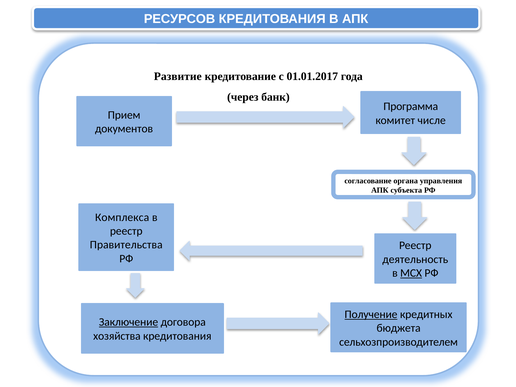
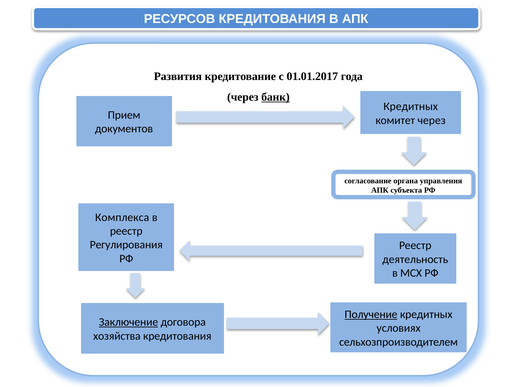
Развитие: Развитие -> Развития
банк underline: none -> present
Программа at (411, 106): Программа -> Кредитных
комитет числе: числе -> через
Правительства: Правительства -> Регулирования
МСХ underline: present -> none
бюджета: бюджета -> условиях
